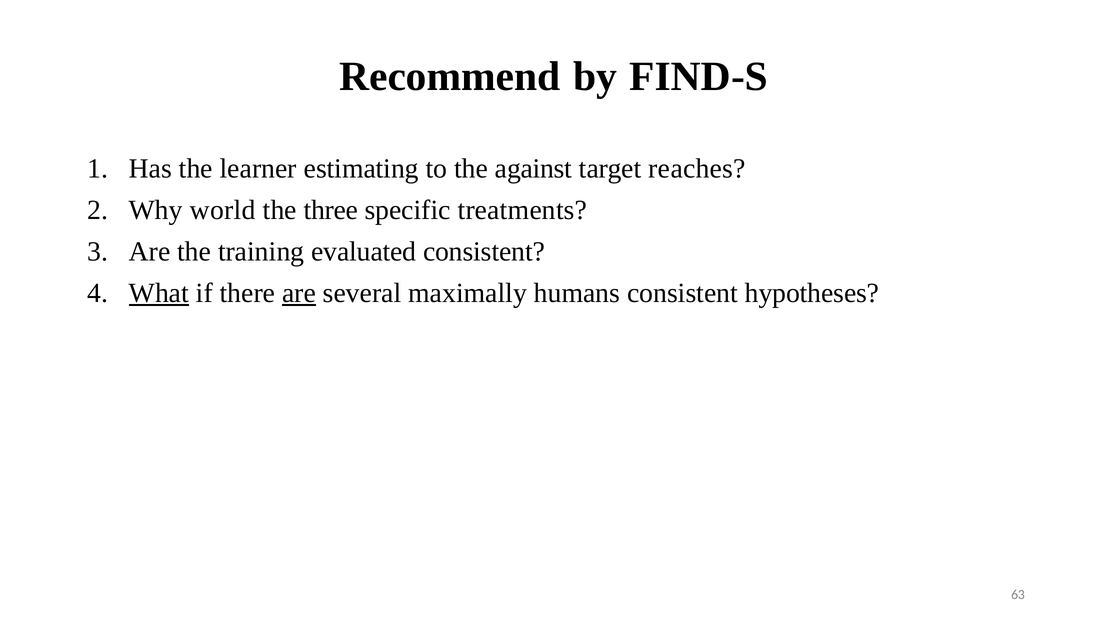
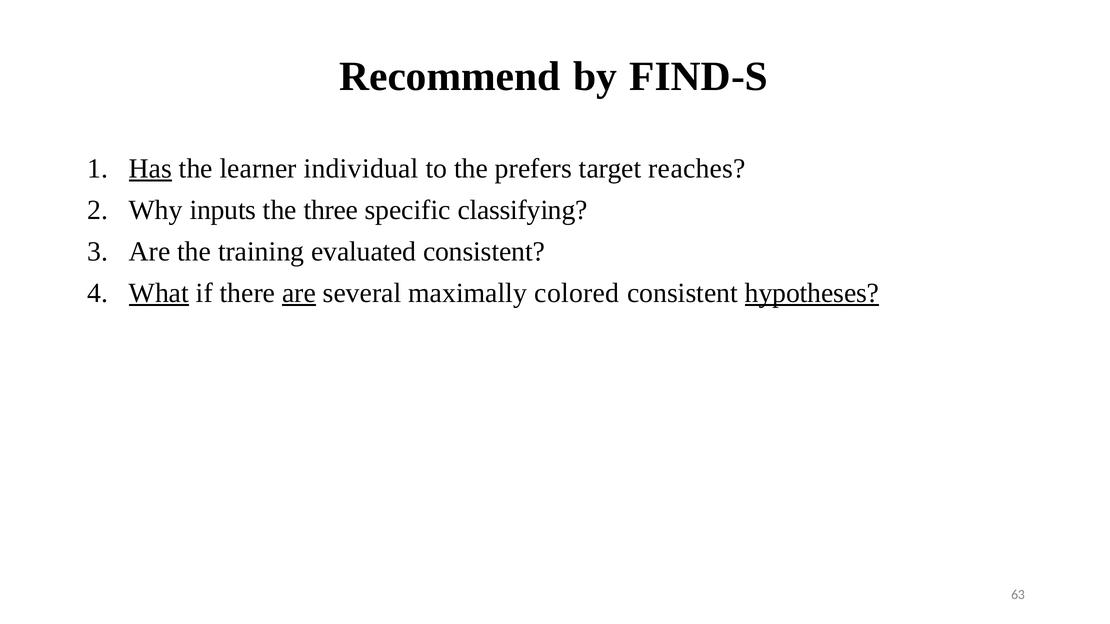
Has underline: none -> present
estimating: estimating -> individual
against: against -> prefers
world: world -> inputs
treatments: treatments -> classifying
humans: humans -> colored
hypotheses underline: none -> present
